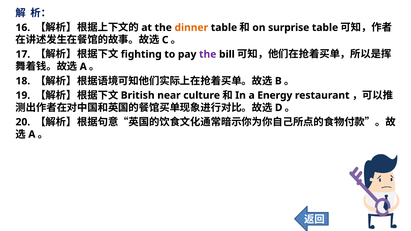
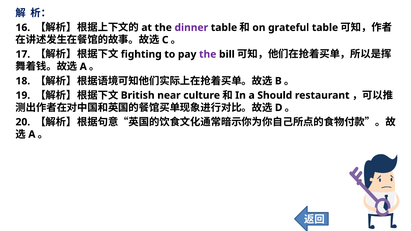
dinner colour: orange -> purple
surprise: surprise -> grateful
Energy: Energy -> Should
